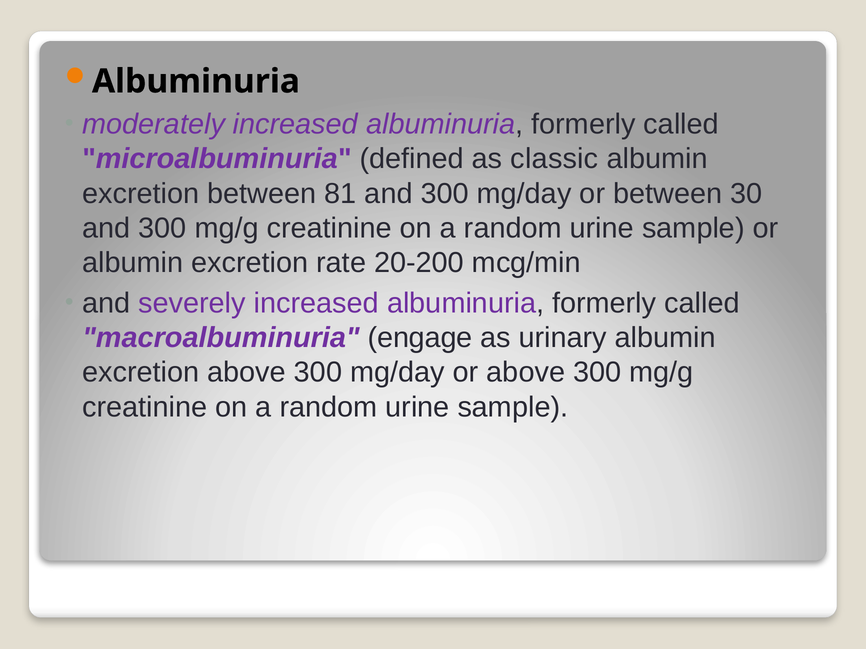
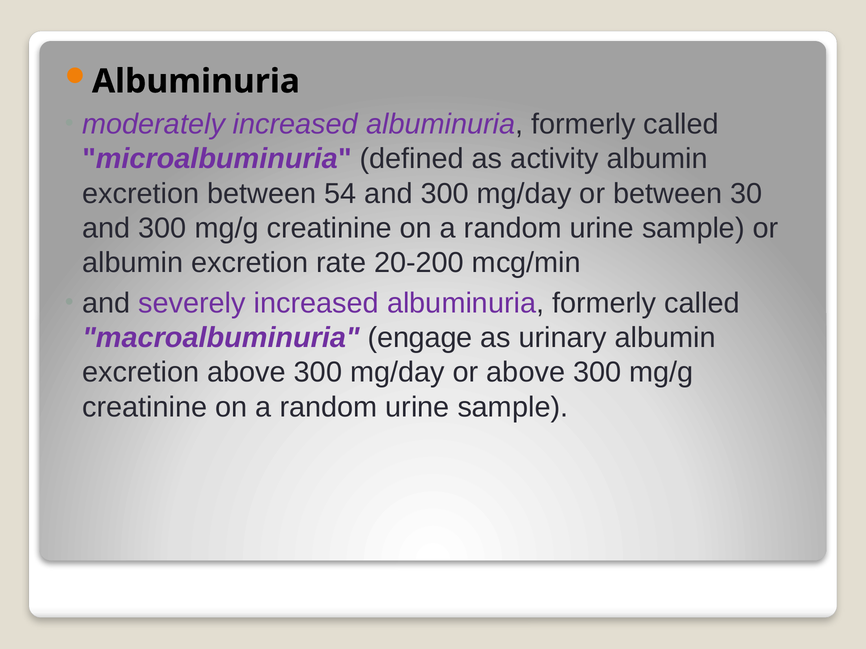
classic: classic -> activity
81: 81 -> 54
